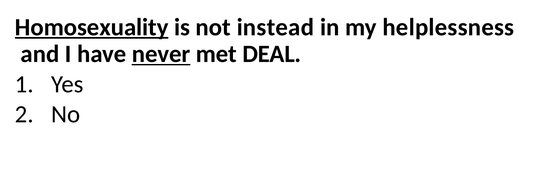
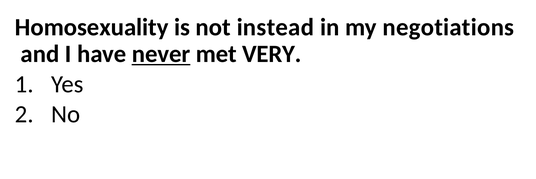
Homosexuality underline: present -> none
helplessness: helplessness -> negotiations
DEAL: DEAL -> VERY
